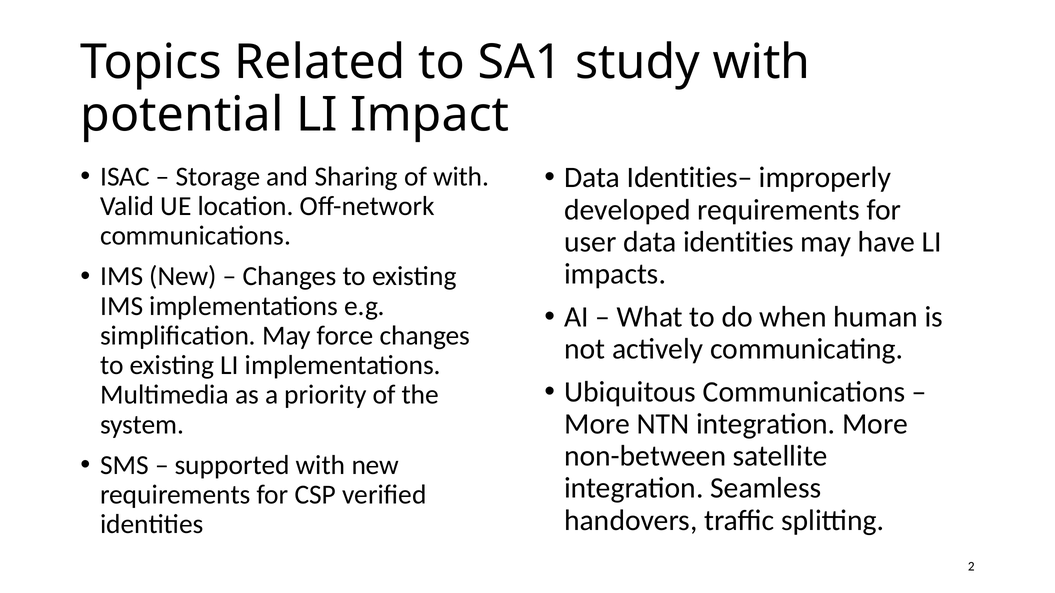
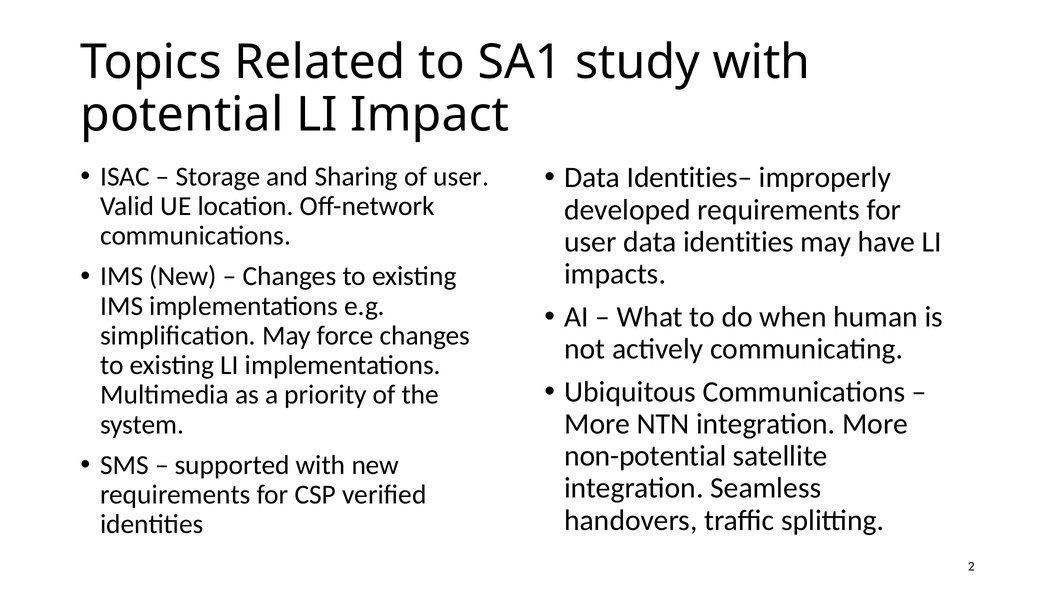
of with: with -> user
non-between: non-between -> non-potential
